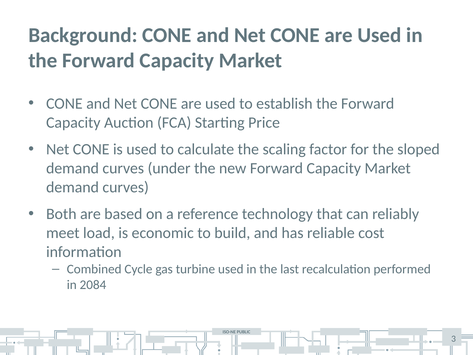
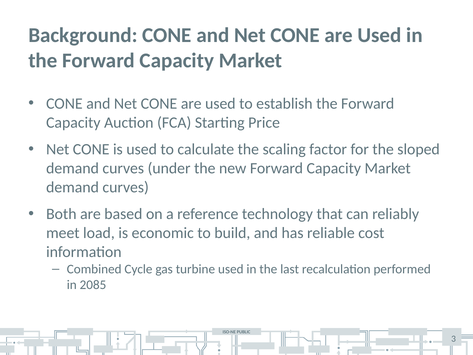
2084: 2084 -> 2085
